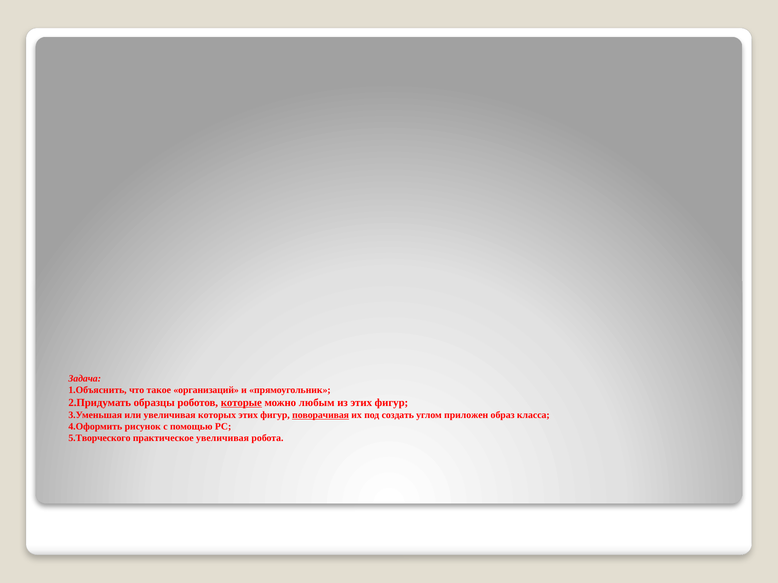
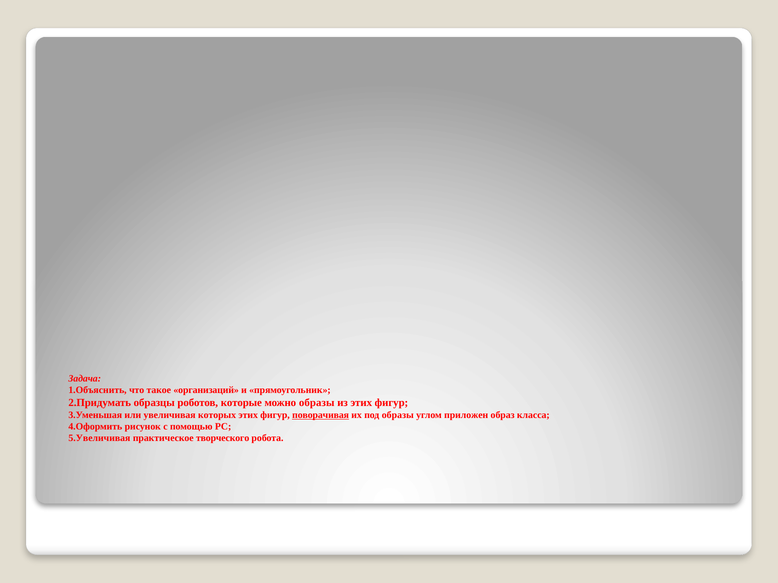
которые underline: present -> none
можно любым: любым -> образы
под создать: создать -> образы
5.Творческого: 5.Творческого -> 5.Увеличивая
практическое увеличивая: увеличивая -> творческого
